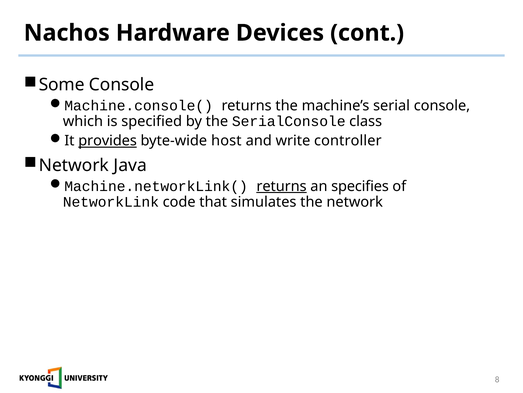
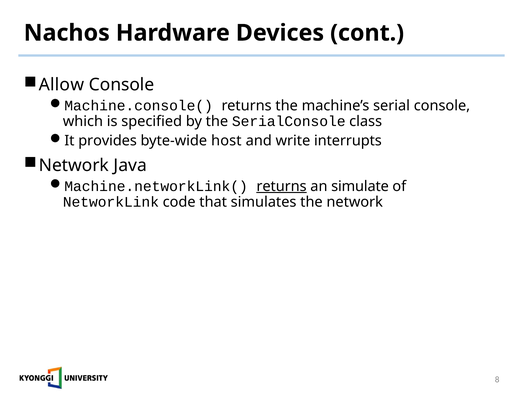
Some: Some -> Allow
provides underline: present -> none
controller: controller -> interrupts
specifies: specifies -> simulate
